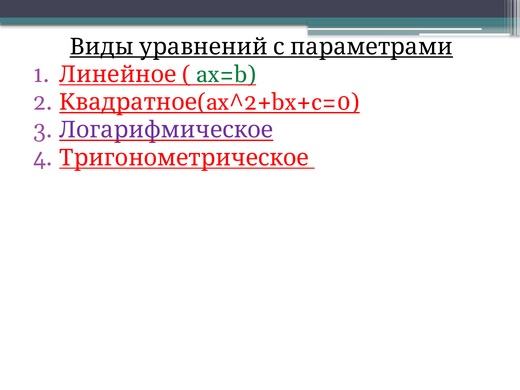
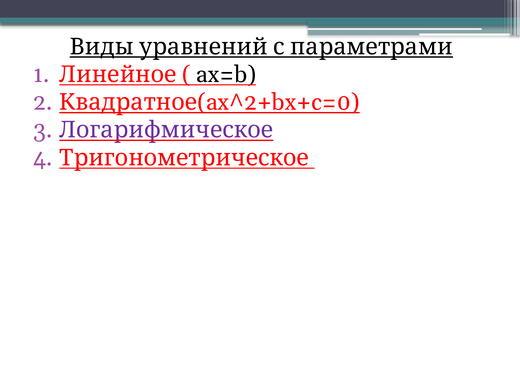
ax=b colour: green -> black
